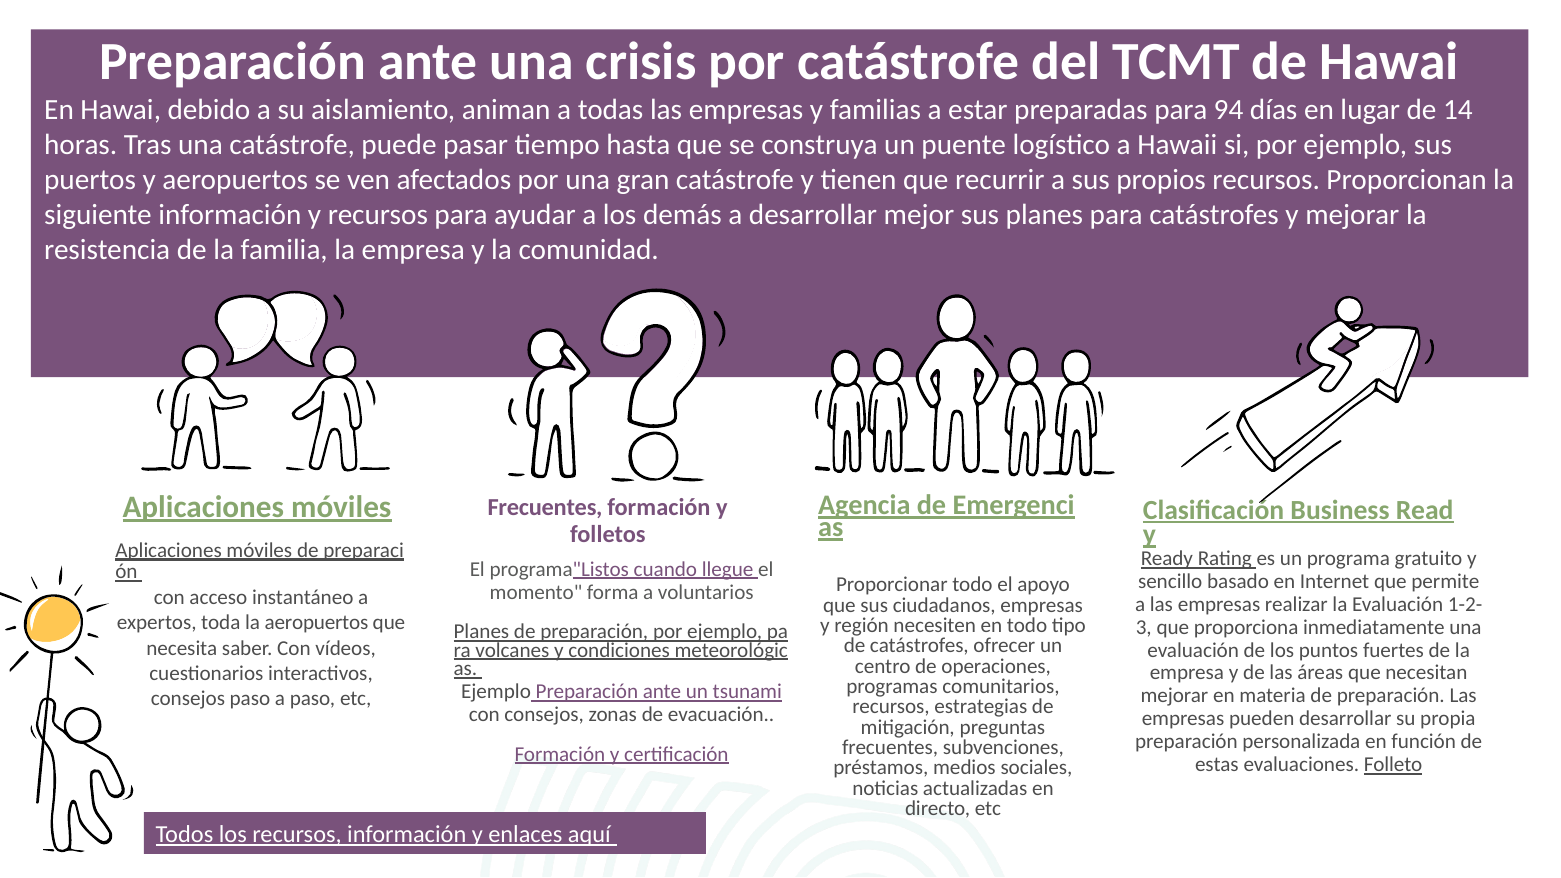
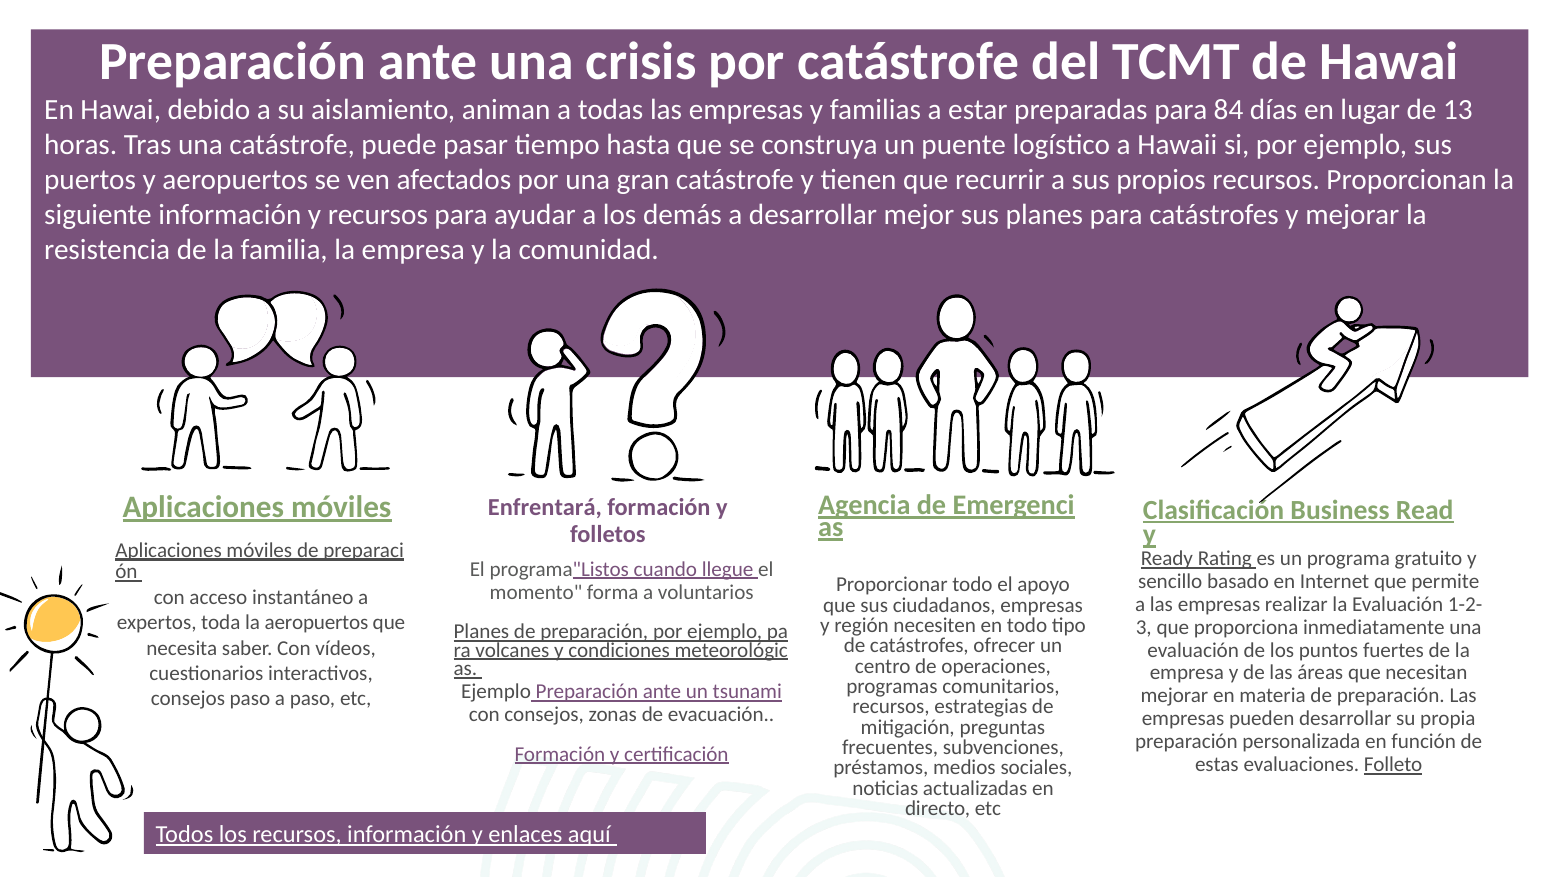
94: 94 -> 84
14: 14 -> 13
Frecuentes at (545, 508): Frecuentes -> Enfrentará
